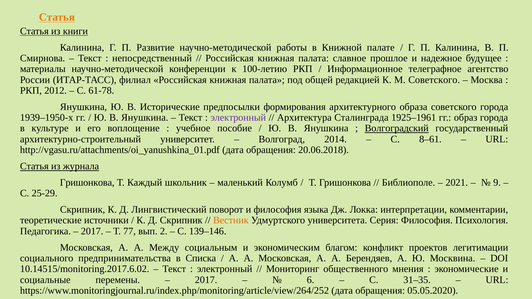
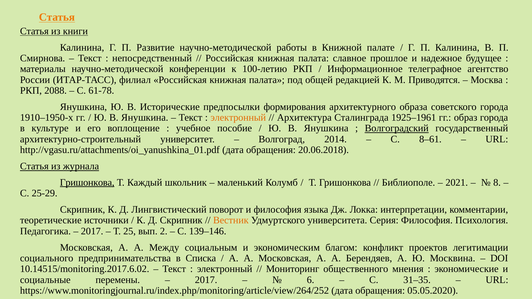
М Советского: Советского -> Приводятся
2012: 2012 -> 2088
1939–1950-х: 1939–1950-х -> 1910–1950-х
электронный at (238, 118) colour: purple -> orange
Гришонкова at (87, 183) underline: none -> present
9: 9 -> 8
77: 77 -> 25
